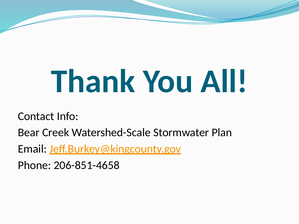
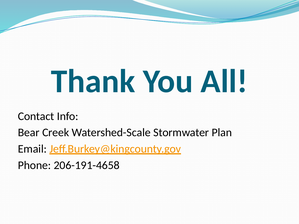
206-851-4658: 206-851-4658 -> 206-191-4658
